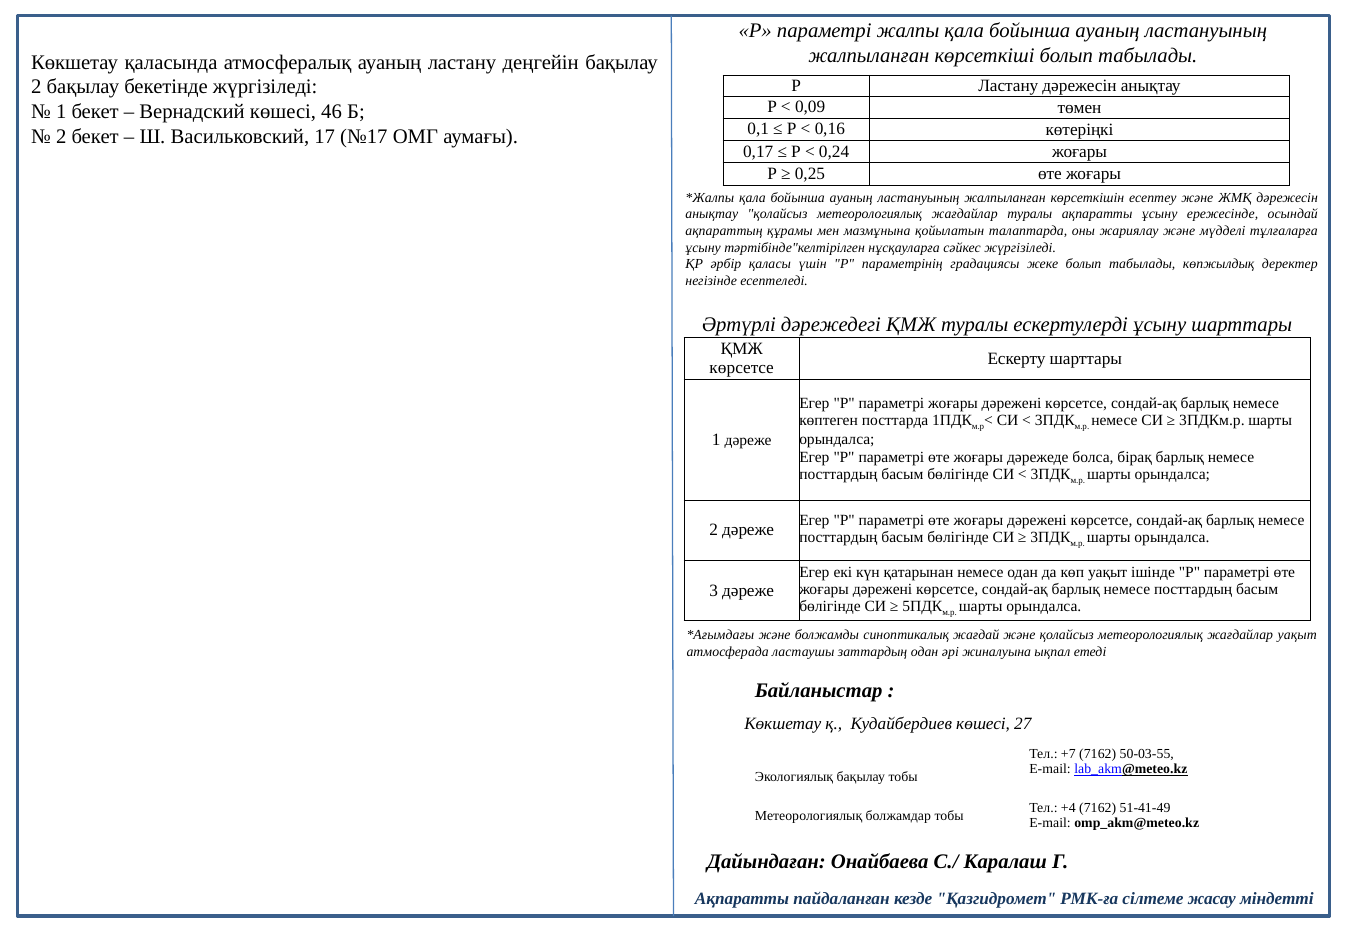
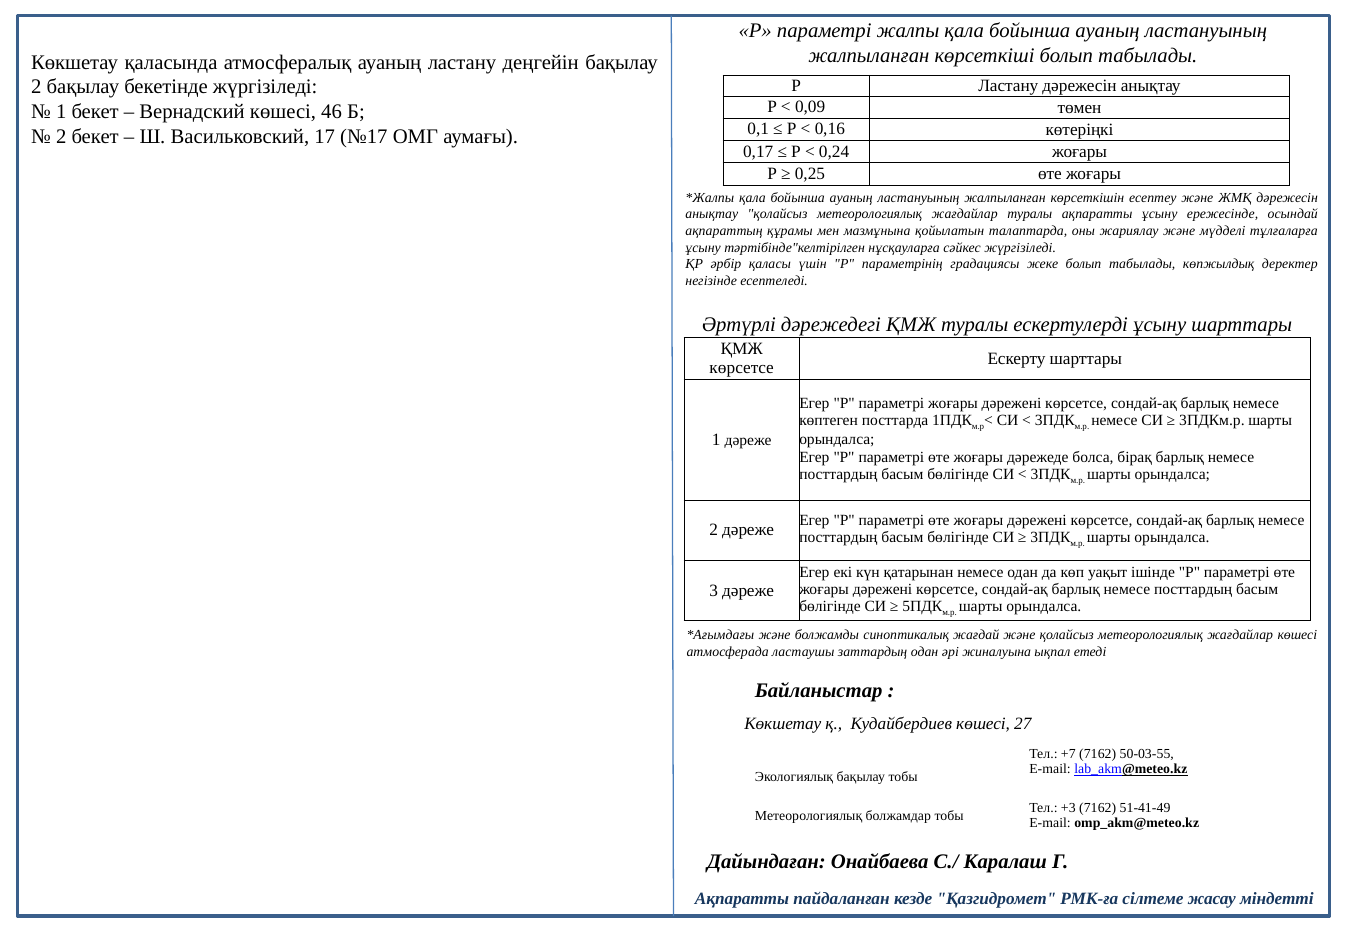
жағдайлар уақыт: уақыт -> көшесі
+4: +4 -> +3
